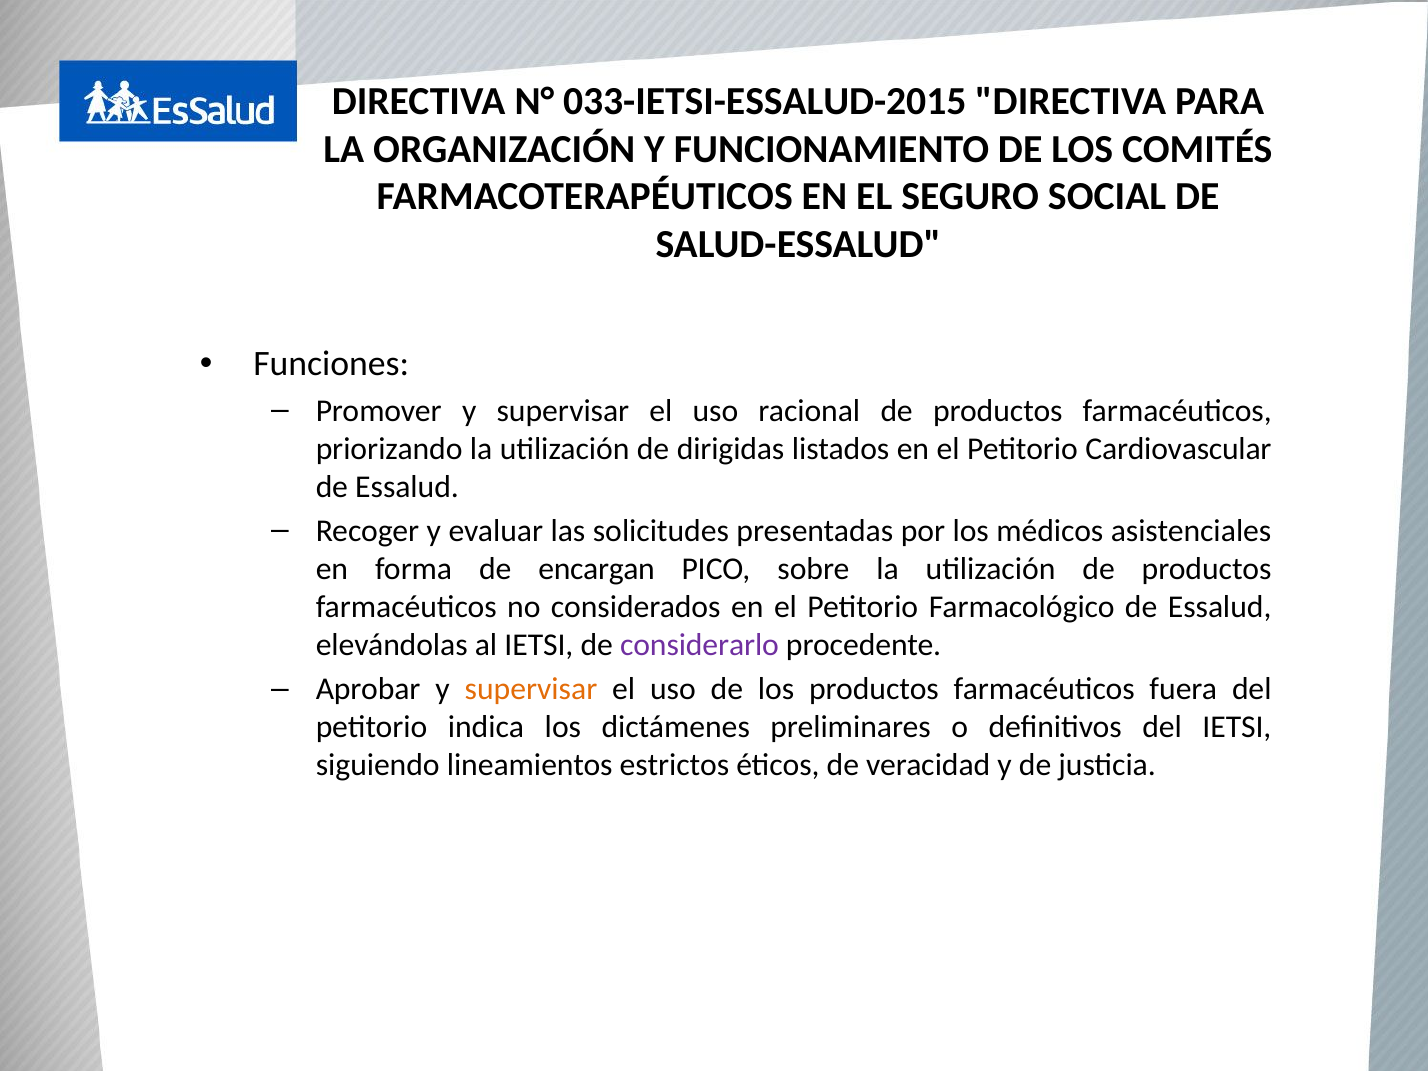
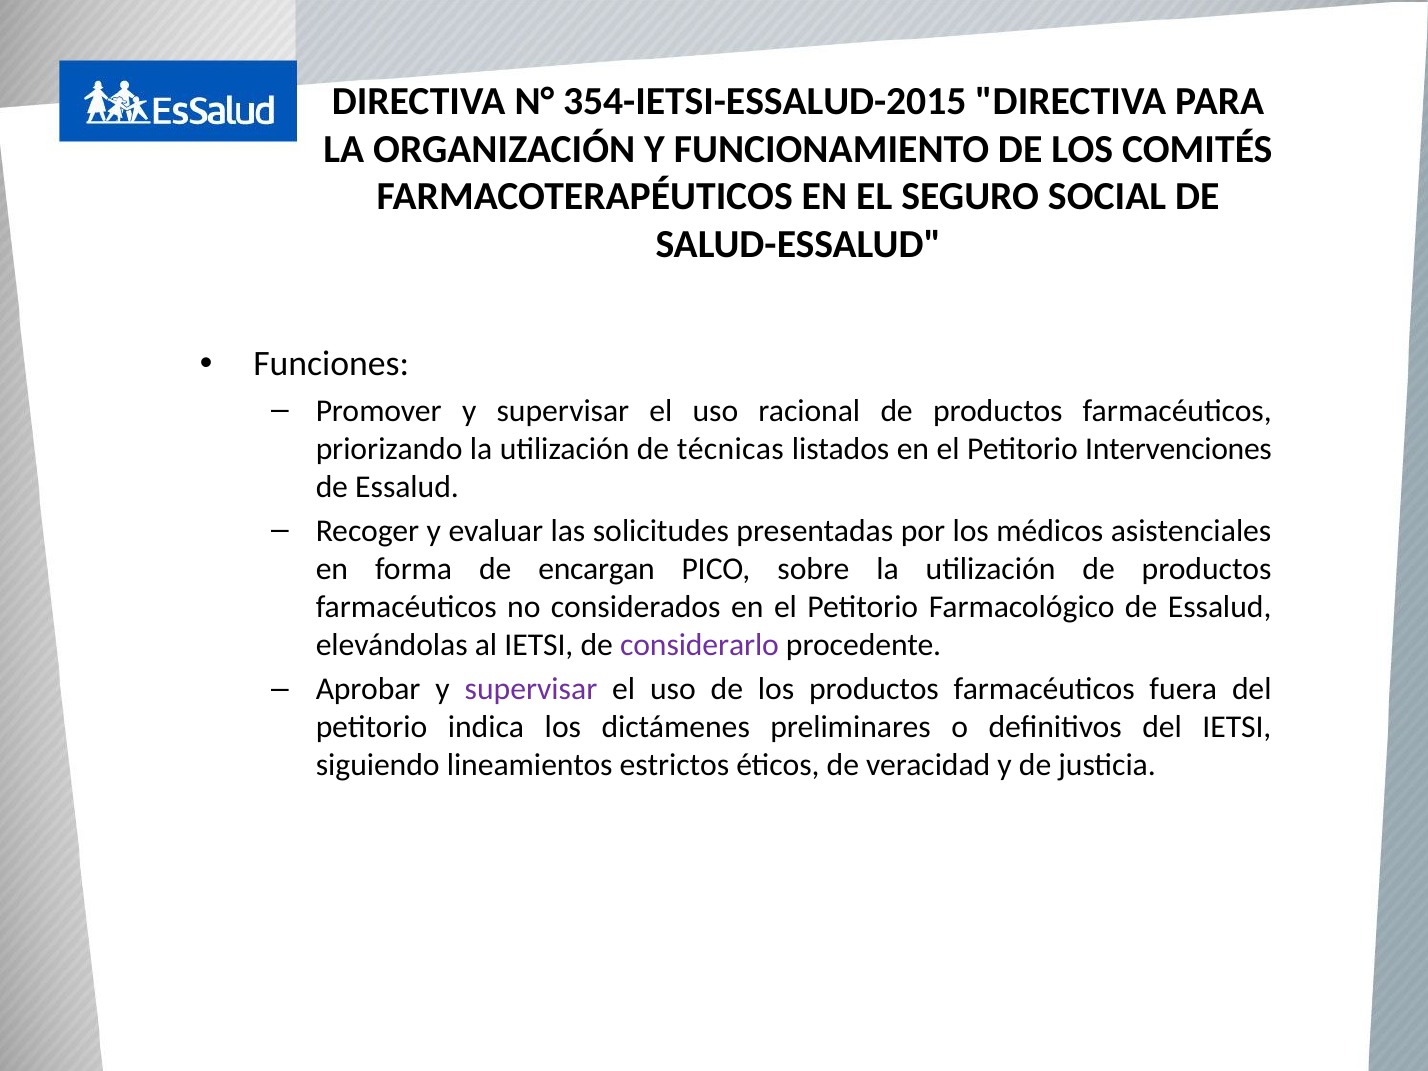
033-IETSI-ESSALUD-2015: 033-IETSI-ESSALUD-2015 -> 354-IETSI-ESSALUD-2015
dirigidas: dirigidas -> técnicas
Cardiovascular: Cardiovascular -> Intervenciones
supervisar at (531, 689) colour: orange -> purple
